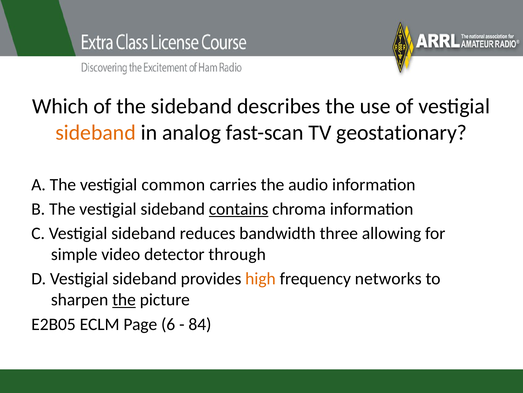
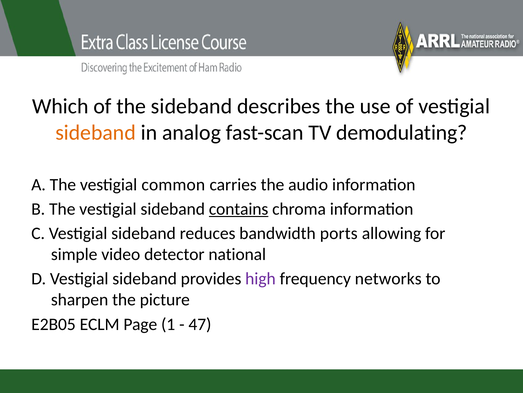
geostationary: geostationary -> demodulating
three: three -> ports
through: through -> national
high colour: orange -> purple
the at (124, 299) underline: present -> none
6: 6 -> 1
84: 84 -> 47
